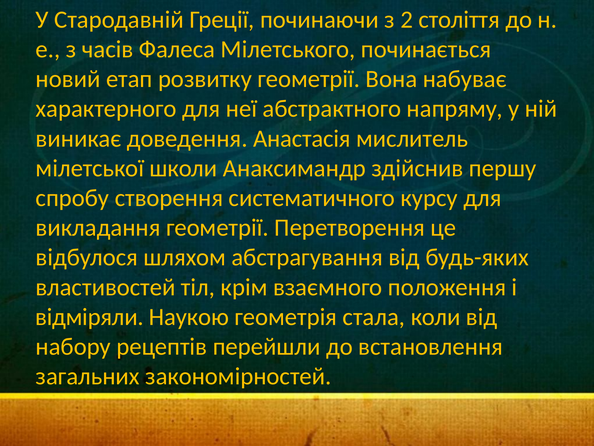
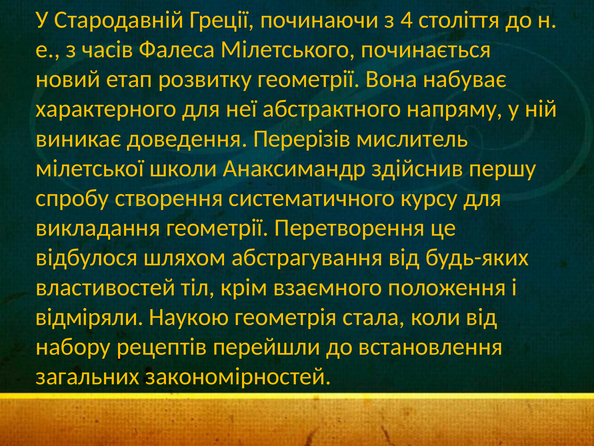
2: 2 -> 4
Анастасія: Анастасія -> Перерізів
